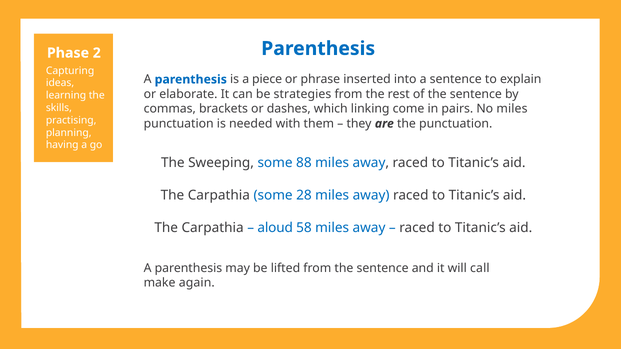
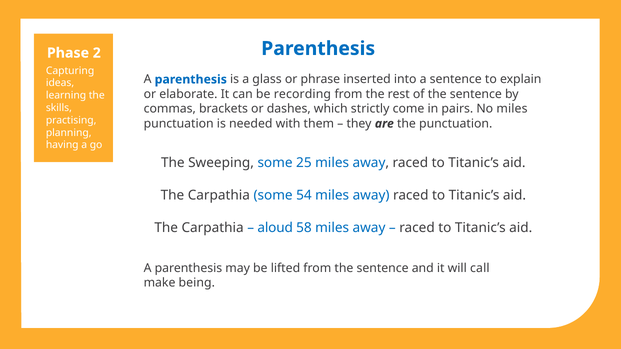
piece: piece -> glass
strategies: strategies -> recording
linking: linking -> strictly
88: 88 -> 25
28: 28 -> 54
again: again -> being
